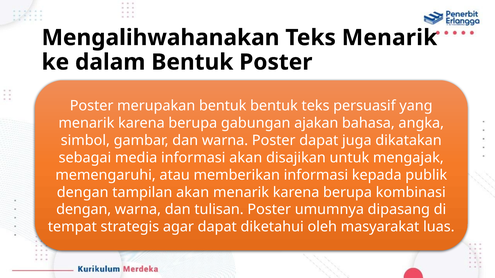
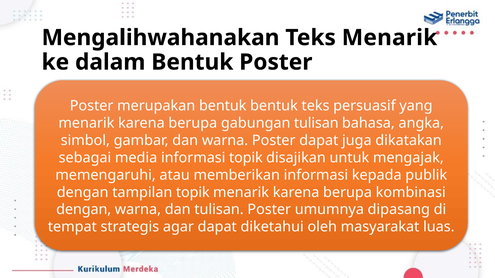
gabungan ajakan: ajakan -> tulisan
informasi akan: akan -> topik
tampilan akan: akan -> topik
